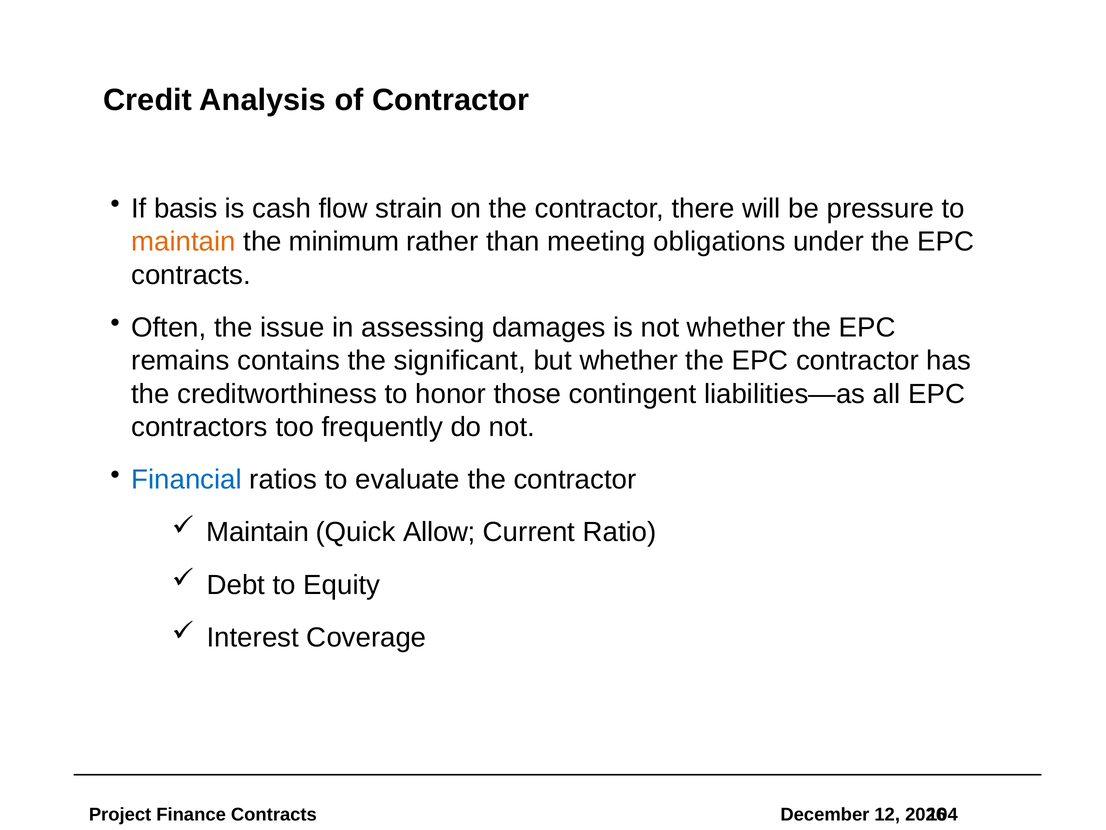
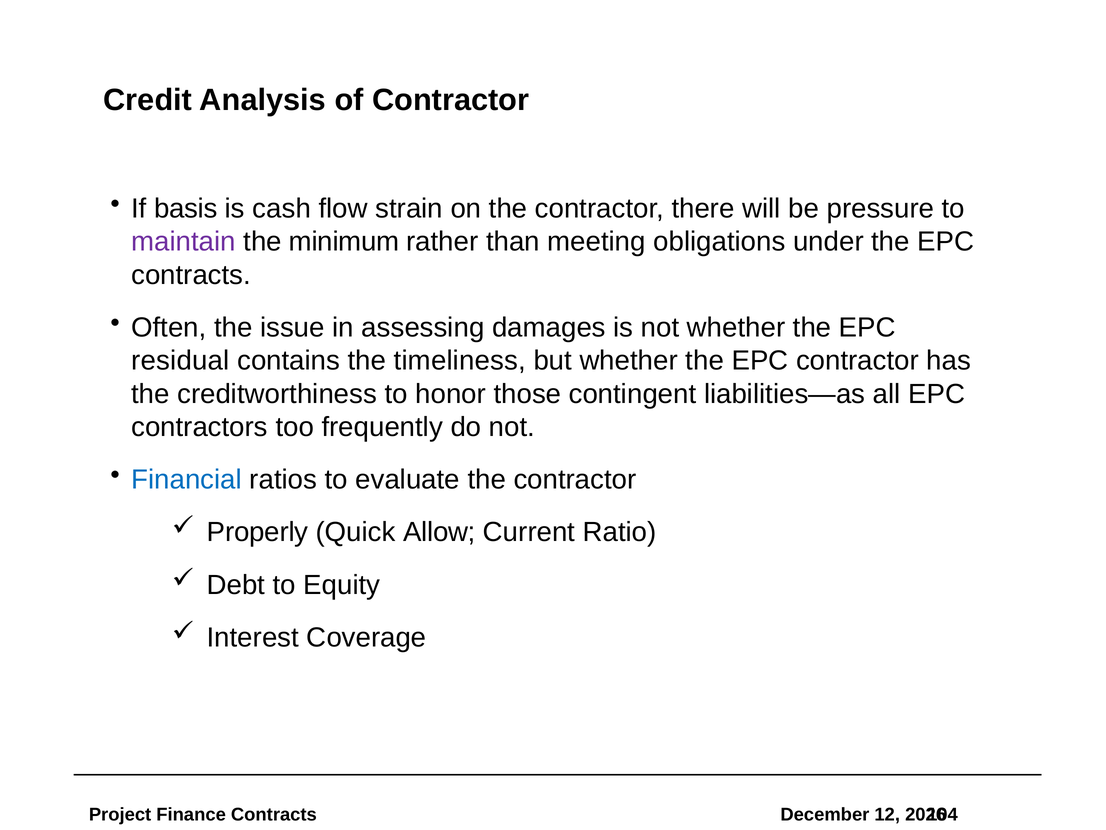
maintain at (184, 242) colour: orange -> purple
remains: remains -> residual
significant: significant -> timeliness
Maintain at (258, 532): Maintain -> Properly
